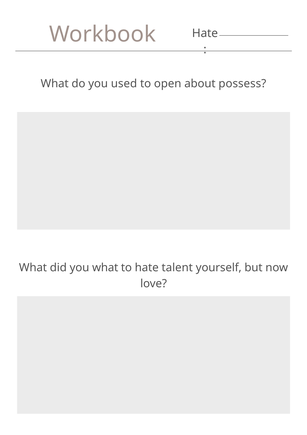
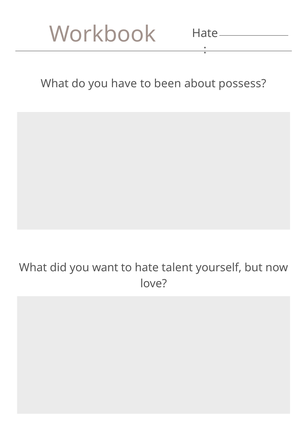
used: used -> have
open: open -> been
you what: what -> want
